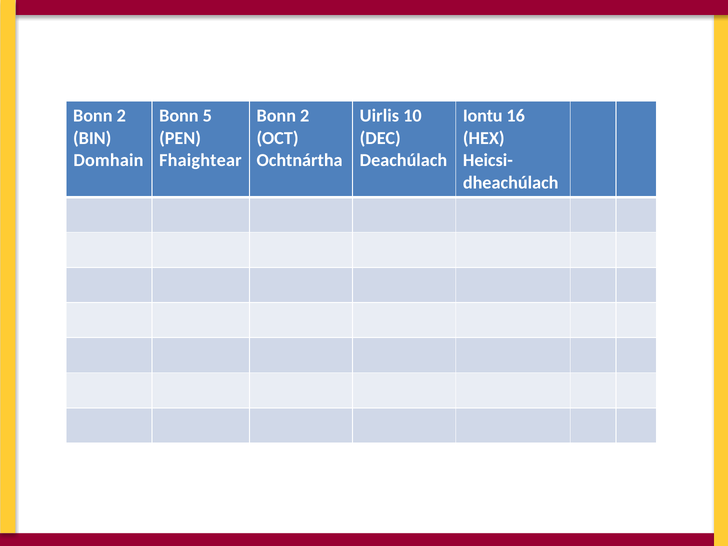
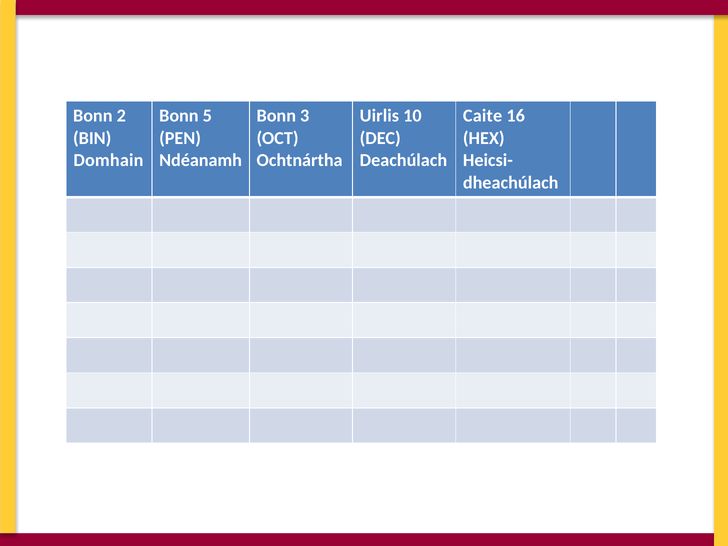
2 at (305, 116): 2 -> 3
Iontu: Iontu -> Caite
Fhaightear: Fhaightear -> Ndéanamh
